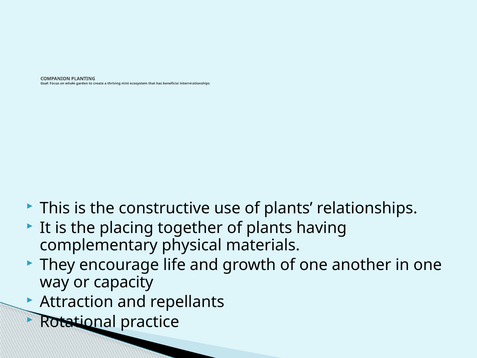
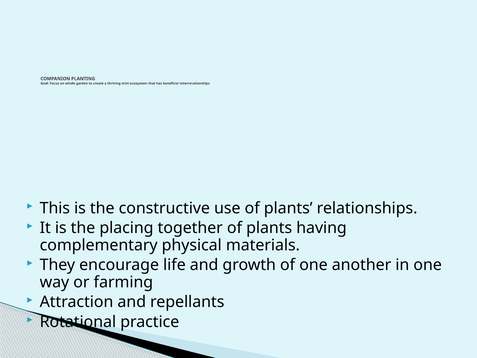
capacity: capacity -> farming
